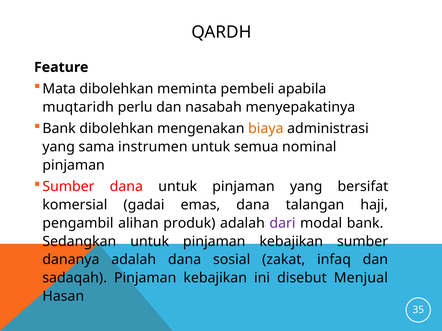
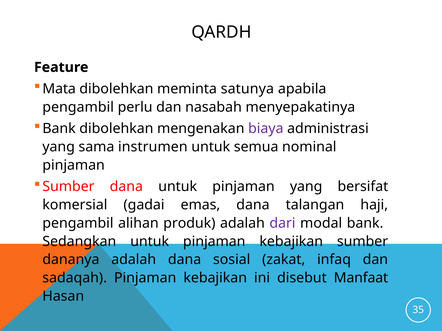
pembeli: pembeli -> satunya
muqtaridh at (78, 107): muqtaridh -> pengambil
biaya colour: orange -> purple
Menjual: Menjual -> Manfaat
